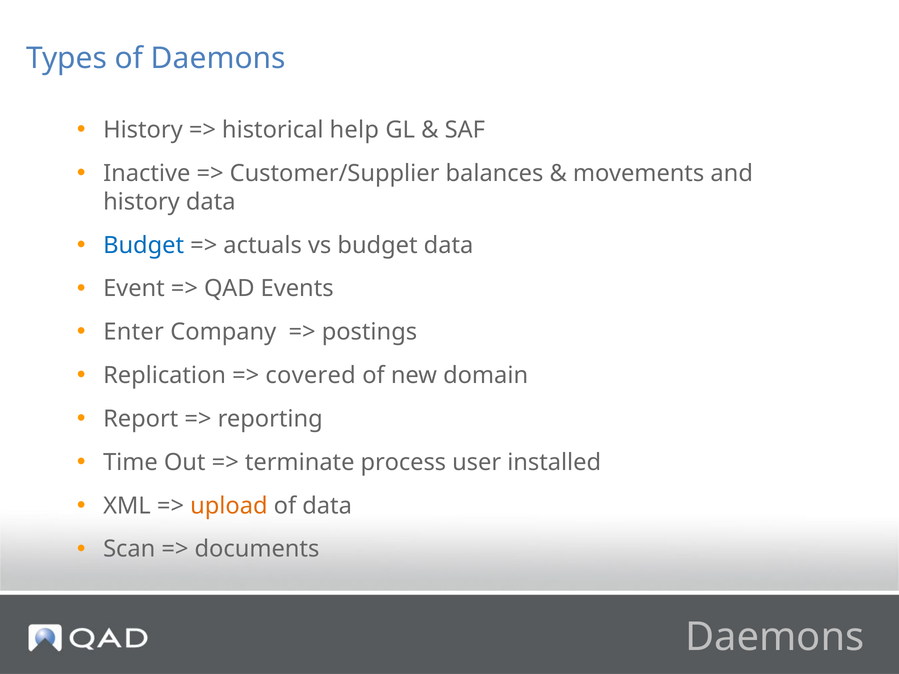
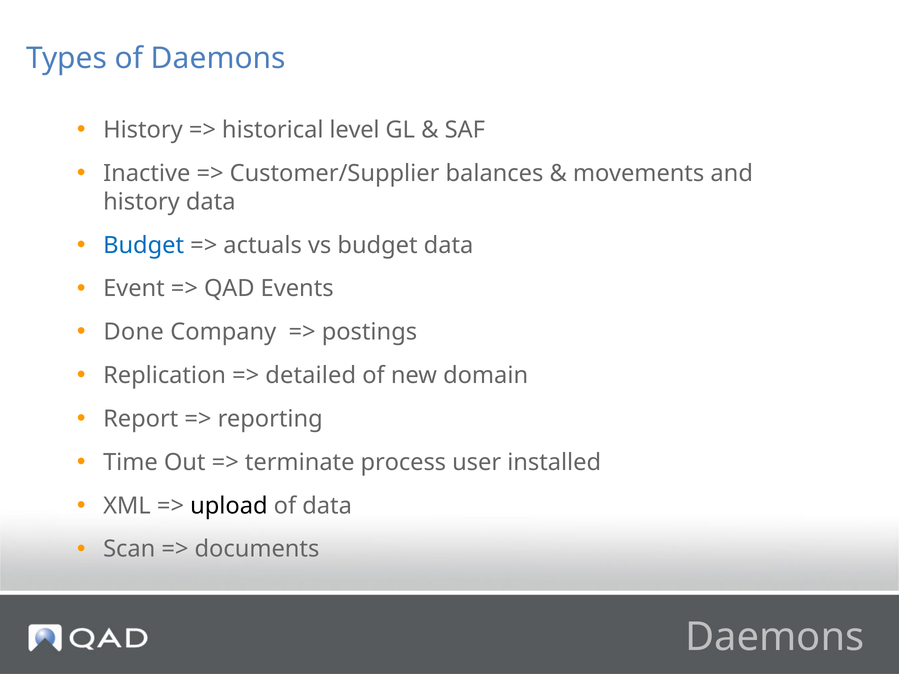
help: help -> level
Enter: Enter -> Done
covered: covered -> detailed
upload colour: orange -> black
